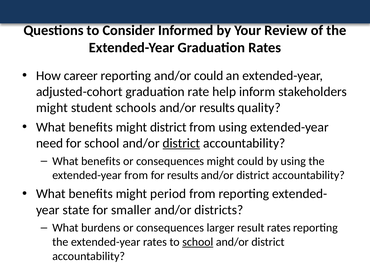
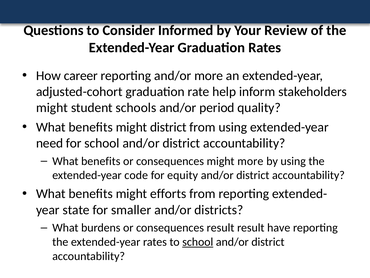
and/or could: could -> more
and/or results: results -> period
district at (181, 143) underline: present -> none
might could: could -> more
extended-year from: from -> code
for results: results -> equity
period: period -> efforts
consequences larger: larger -> result
result rates: rates -> have
